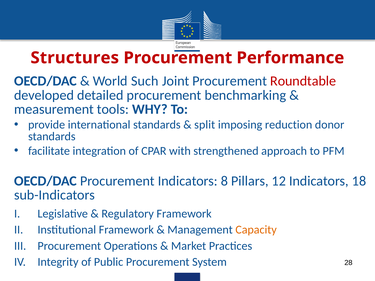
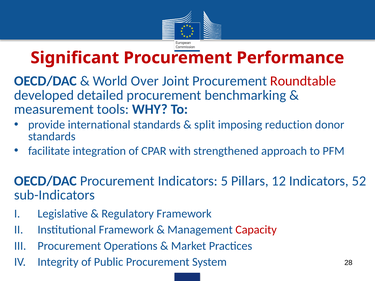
Structures: Structures -> Significant
Such: Such -> Over
8: 8 -> 5
18: 18 -> 52
Capacity colour: orange -> red
